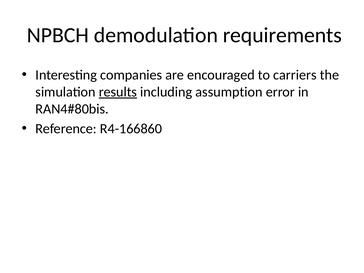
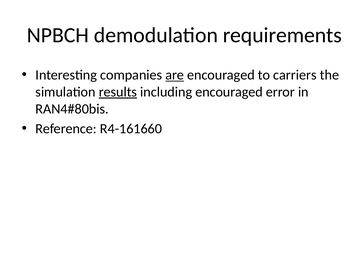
are underline: none -> present
including assumption: assumption -> encouraged
R4-166860: R4-166860 -> R4-161660
